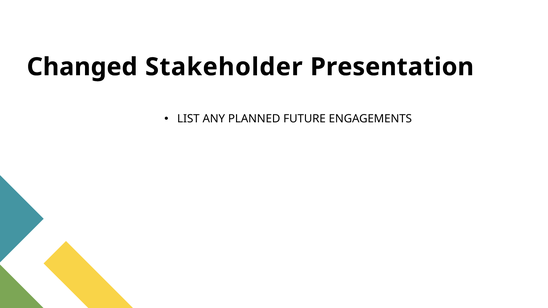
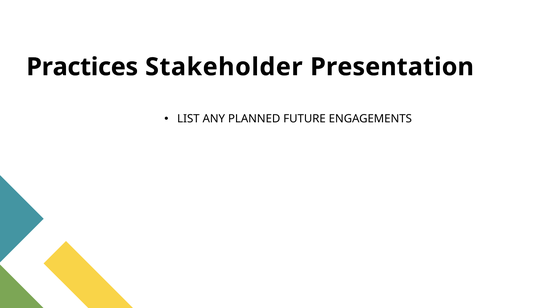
Changed: Changed -> Practices
